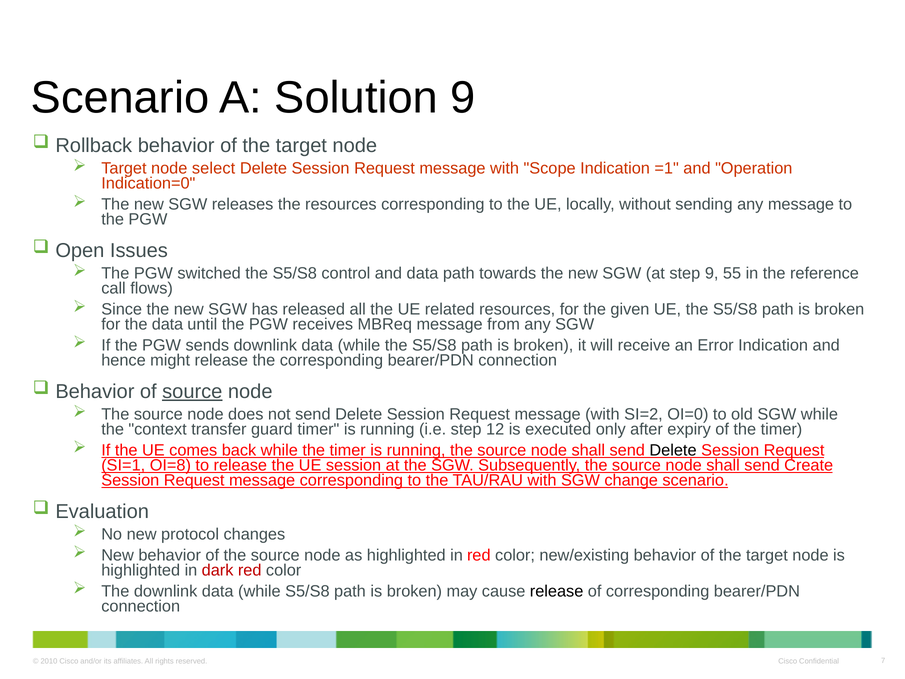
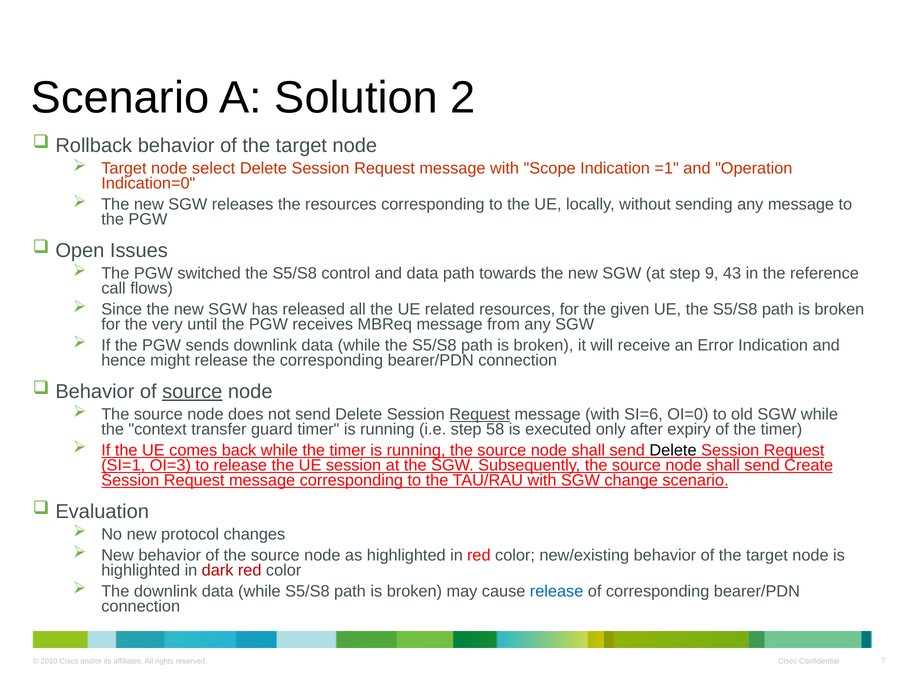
Solution 9: 9 -> 2
55: 55 -> 43
the data: data -> very
Request at (480, 414) underline: none -> present
SI=2: SI=2 -> SI=6
12: 12 -> 58
OI=8: OI=8 -> OI=3
release at (557, 591) colour: black -> blue
